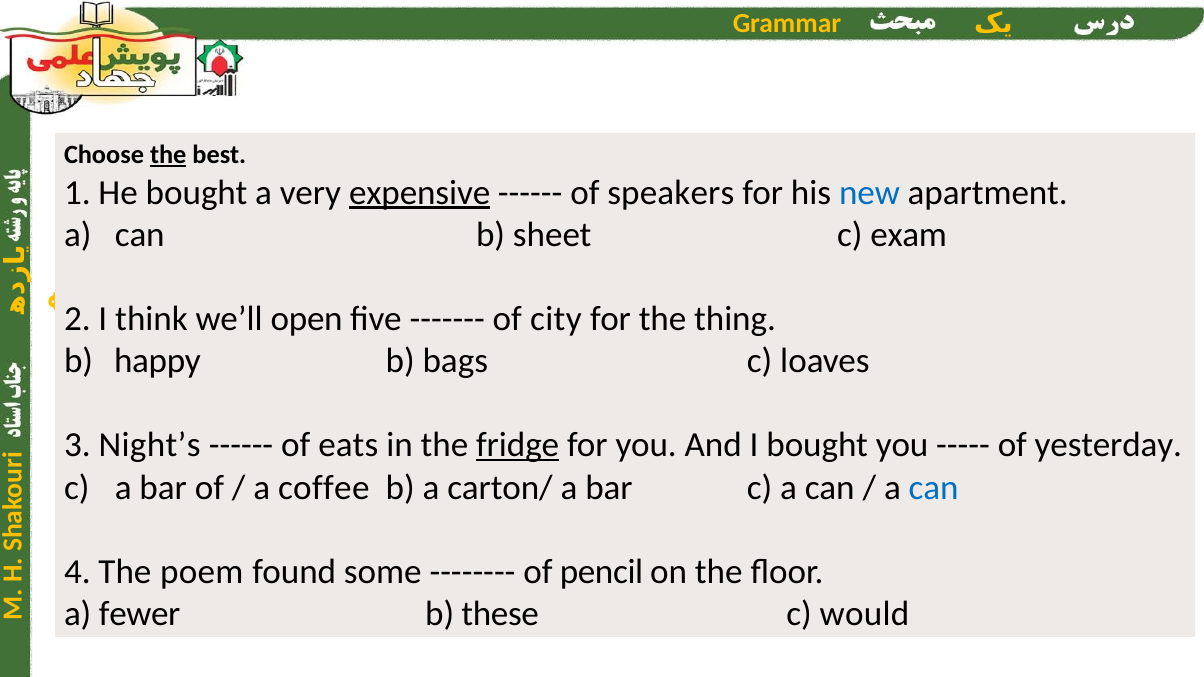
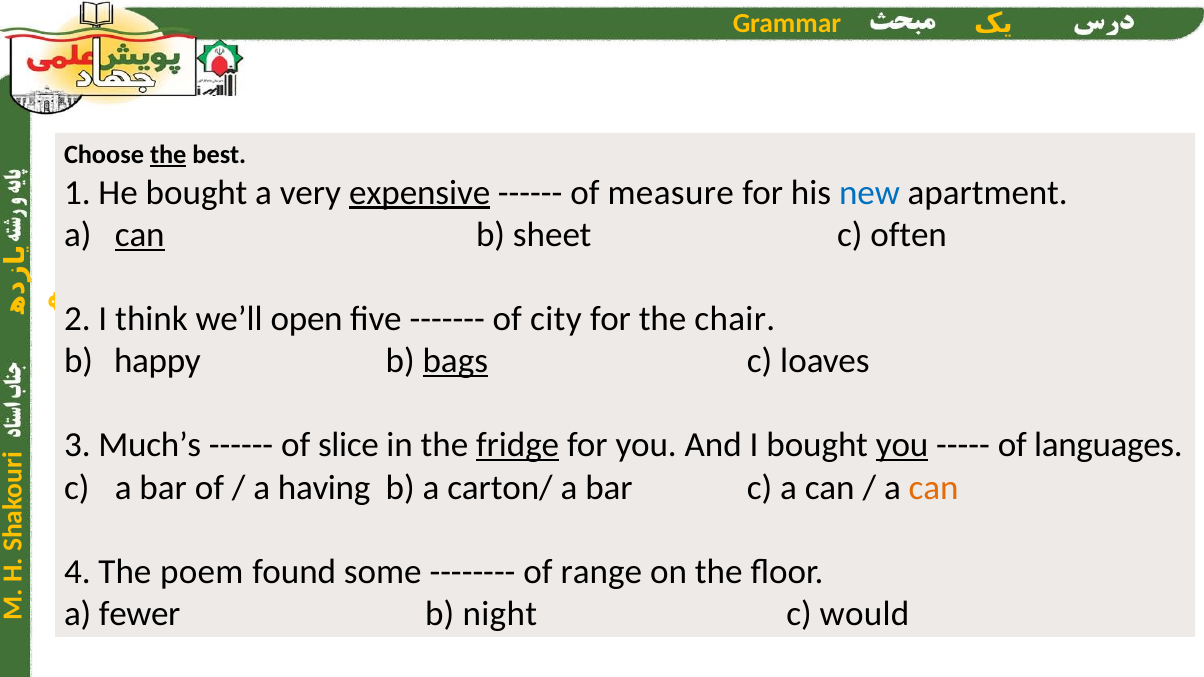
speakers: speakers -> measure
can at (140, 235) underline: none -> present
exam: exam -> often
thing: thing -> chair
bags underline: none -> present
Night’s: Night’s -> Much’s
eats: eats -> slice
you at (902, 445) underline: none -> present
yesterday: yesterday -> languages
coffee: coffee -> having
can at (934, 488) colour: blue -> orange
pencil: pencil -> range
these: these -> night
